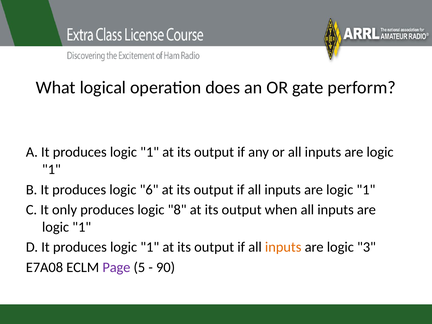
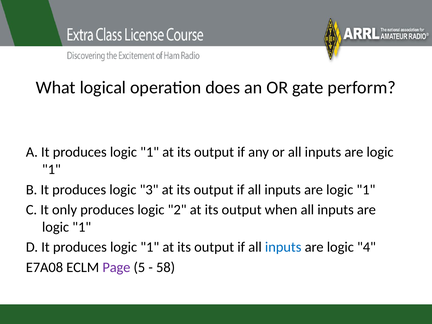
6: 6 -> 3
8: 8 -> 2
inputs at (283, 247) colour: orange -> blue
3: 3 -> 4
90: 90 -> 58
